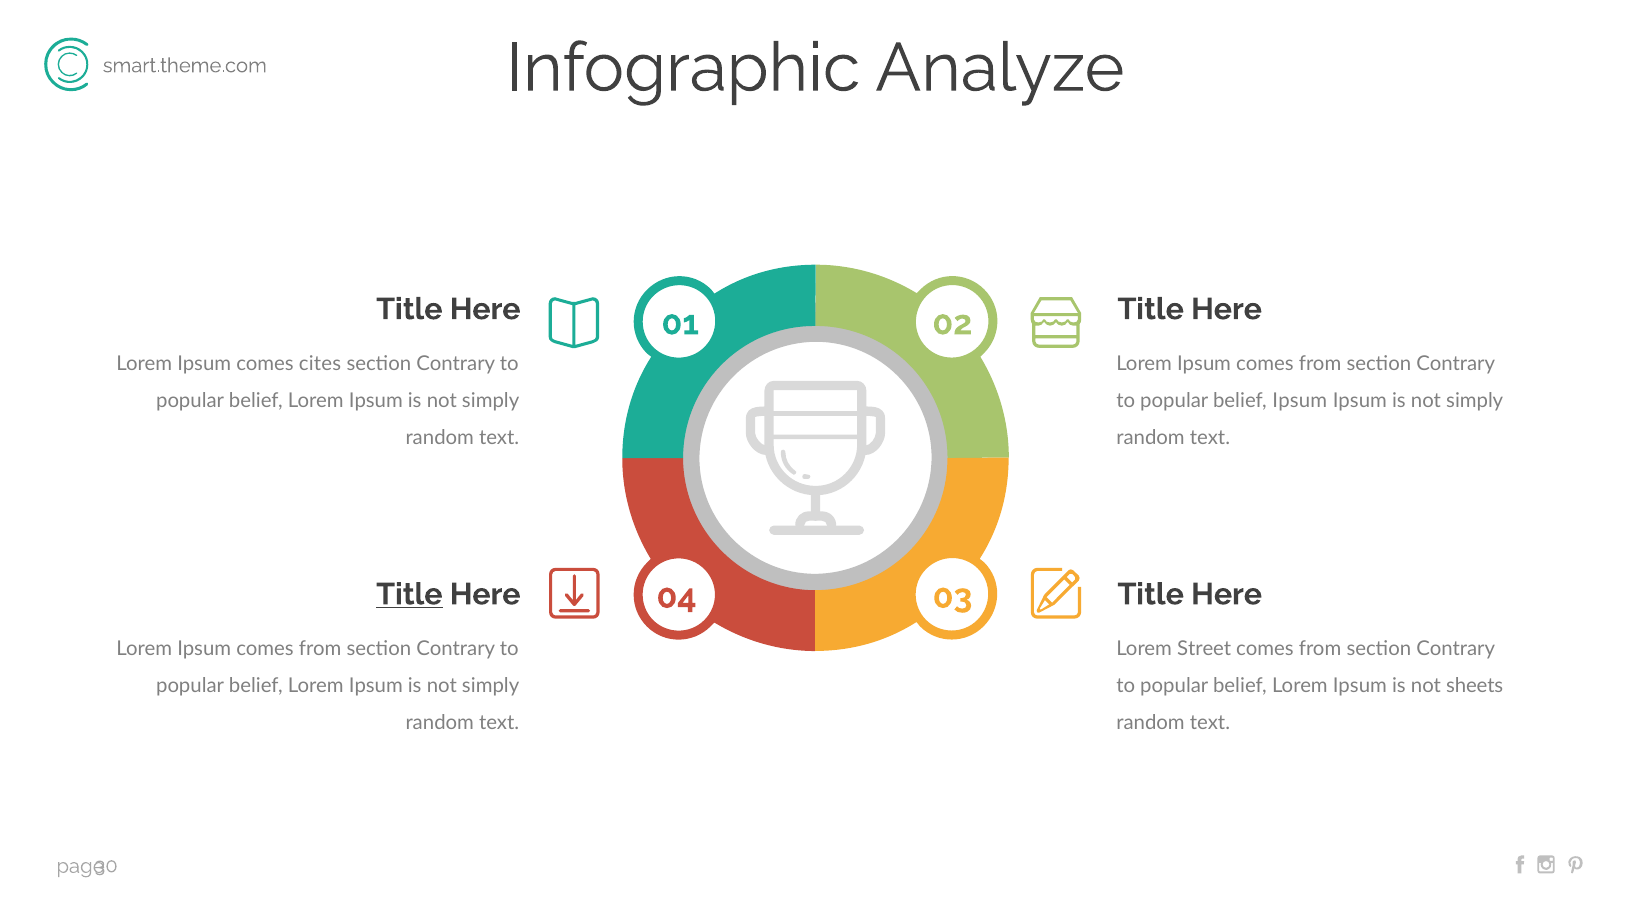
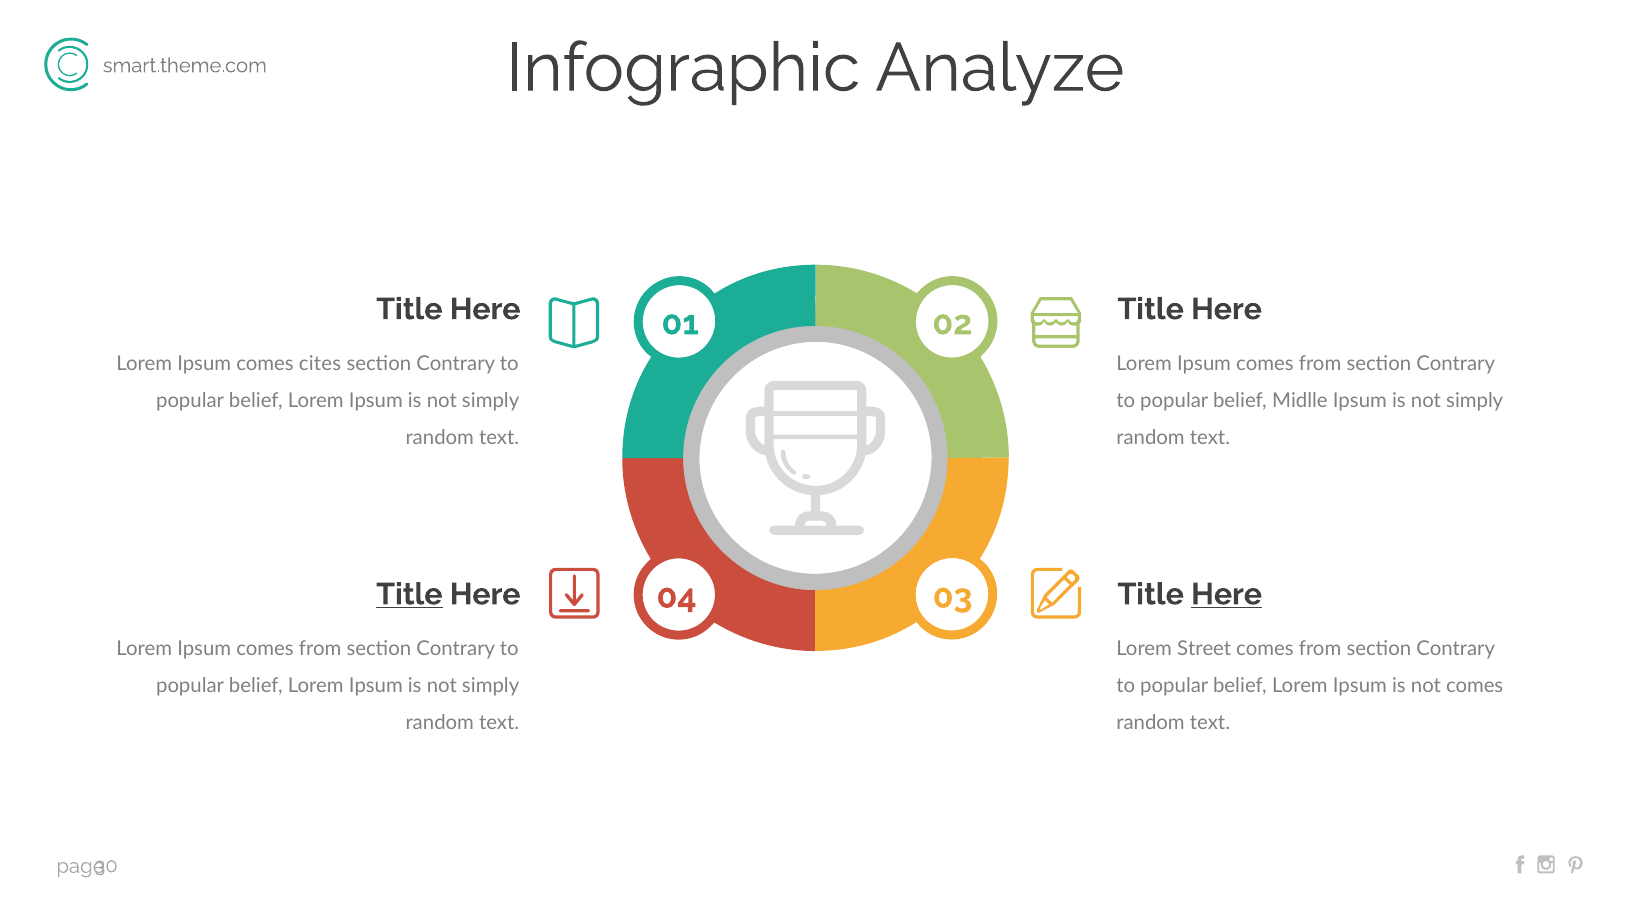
belief Ipsum: Ipsum -> Midlle
Here at (1227, 595) underline: none -> present
not sheets: sheets -> comes
